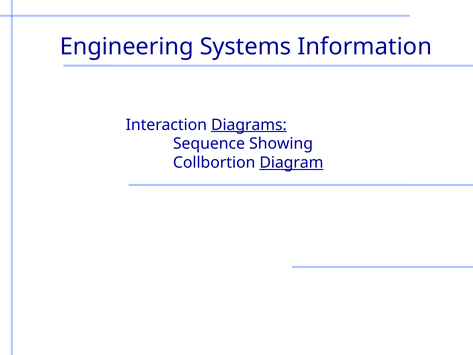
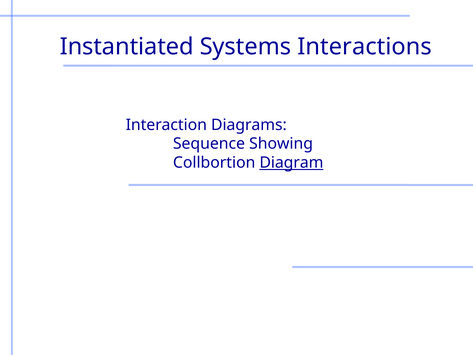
Engineering: Engineering -> Instantiated
Information: Information -> Interactions
Diagrams underline: present -> none
